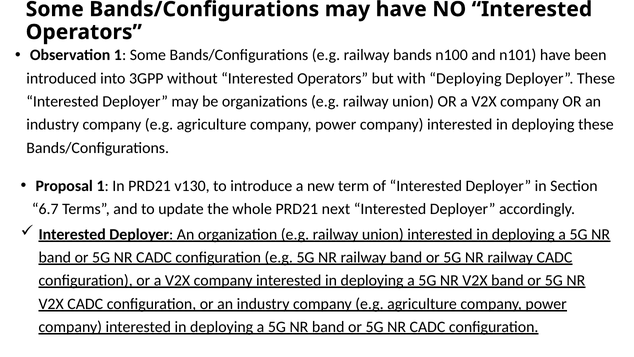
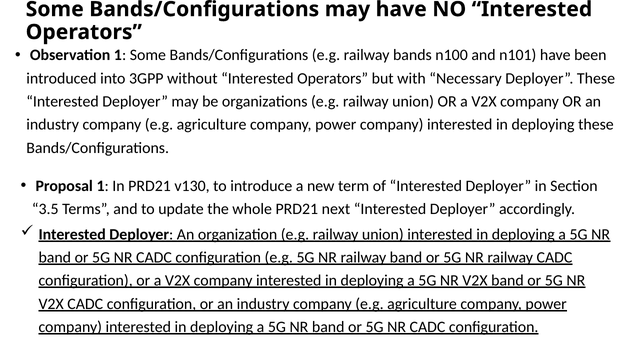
with Deploying: Deploying -> Necessary
6.7: 6.7 -> 3.5
